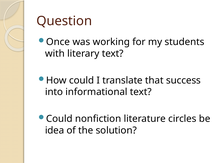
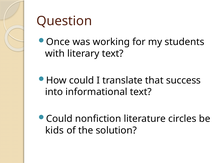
idea: idea -> kids
